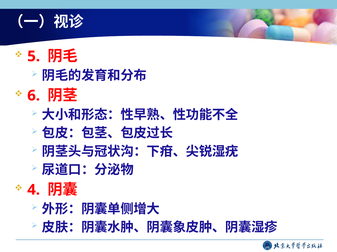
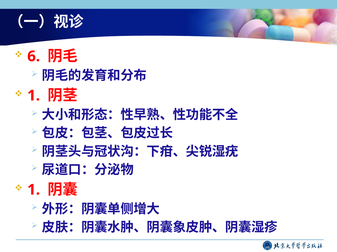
5: 5 -> 6
6 at (34, 96): 6 -> 1
4 at (34, 190): 4 -> 1
